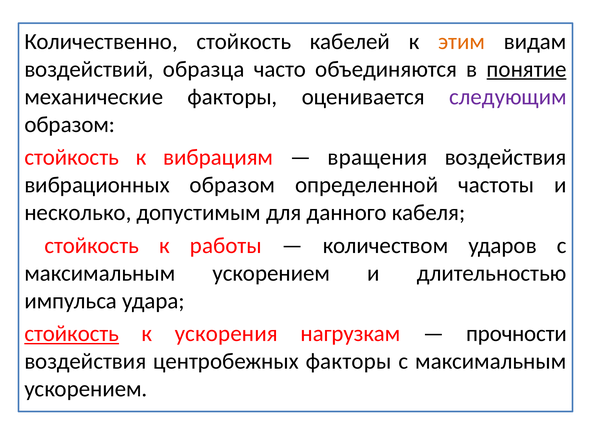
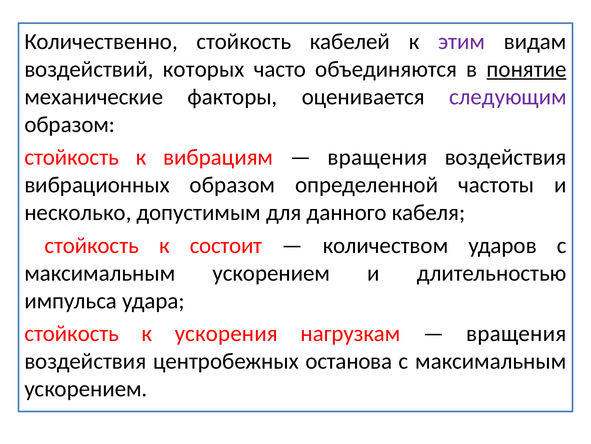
этим colour: orange -> purple
образца: образца -> которых
работы: работы -> состоит
стойкость at (72, 333) underline: present -> none
прочности at (517, 333): прочности -> вращения
центробежных факторы: факторы -> останова
